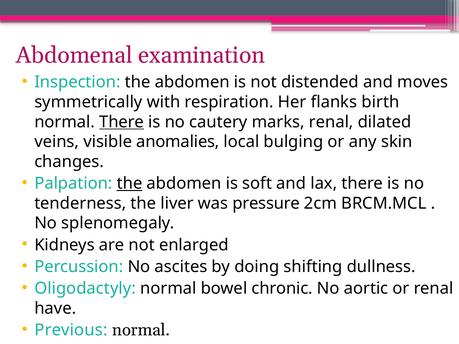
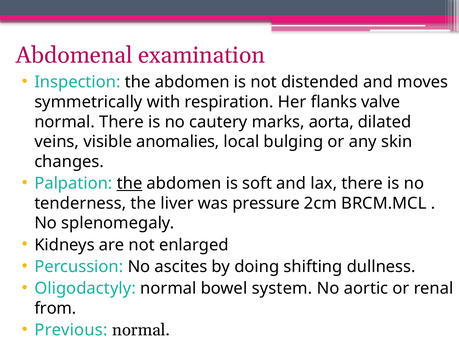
birth: birth -> valve
There at (122, 122) underline: present -> none
marks renal: renal -> aorta
chronic: chronic -> system
have: have -> from
